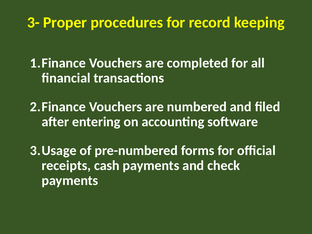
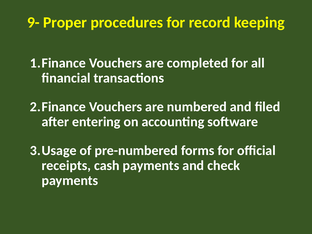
3-: 3- -> 9-
